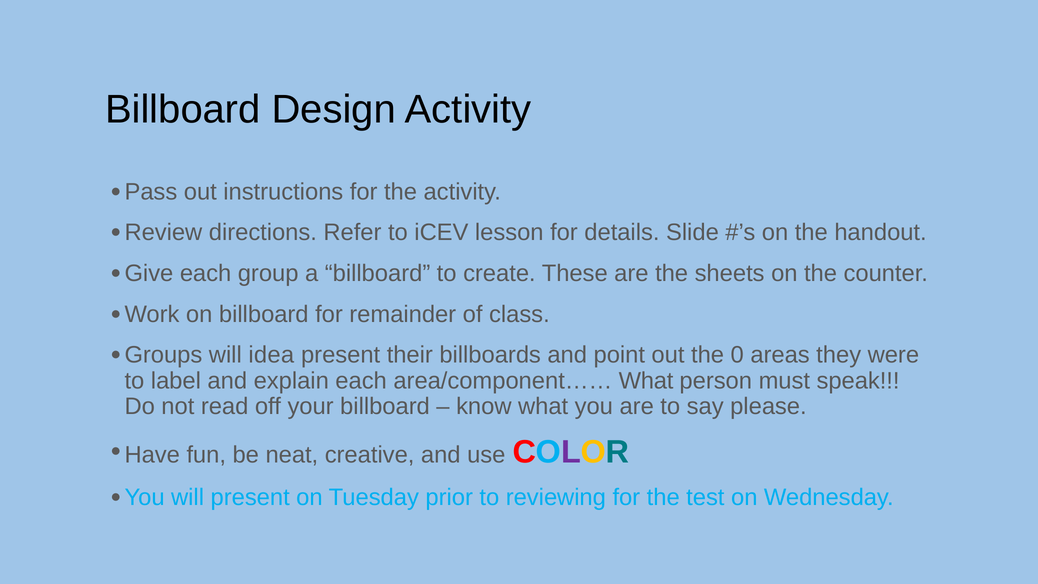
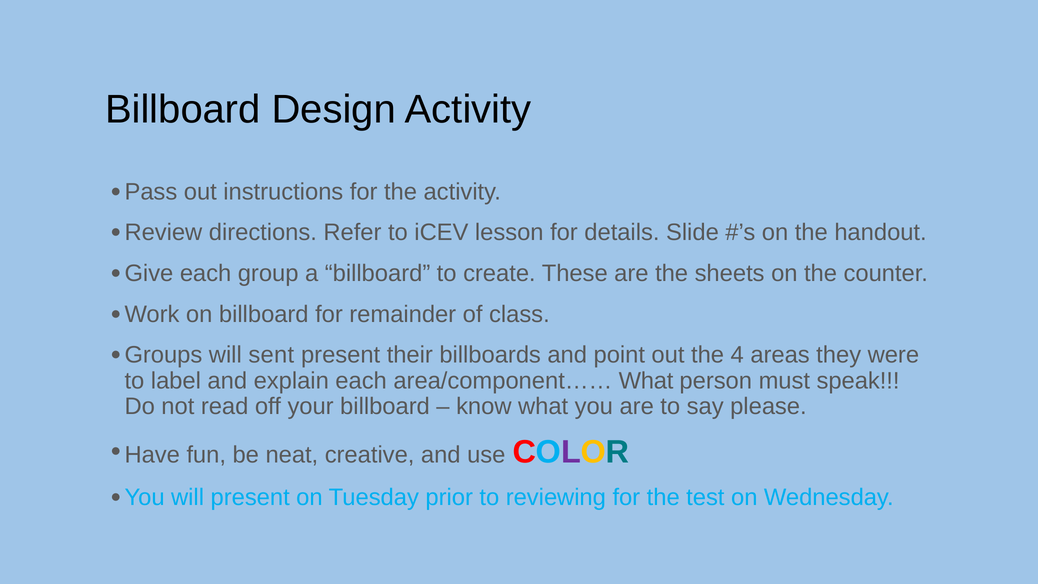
idea: idea -> sent
0: 0 -> 4
